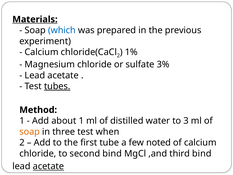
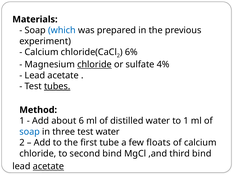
Materials underline: present -> none
1%: 1% -> 6%
chloride at (94, 64) underline: none -> present
3%: 3% -> 4%
about 1: 1 -> 6
to 3: 3 -> 1
soap at (30, 132) colour: orange -> blue
test when: when -> water
noted: noted -> floats
